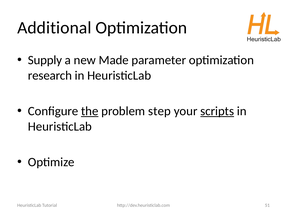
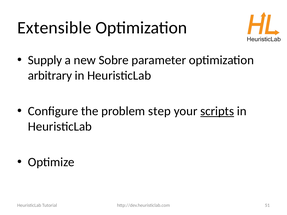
Additional: Additional -> Extensible
Made: Made -> Sobre
research: research -> arbitrary
the underline: present -> none
